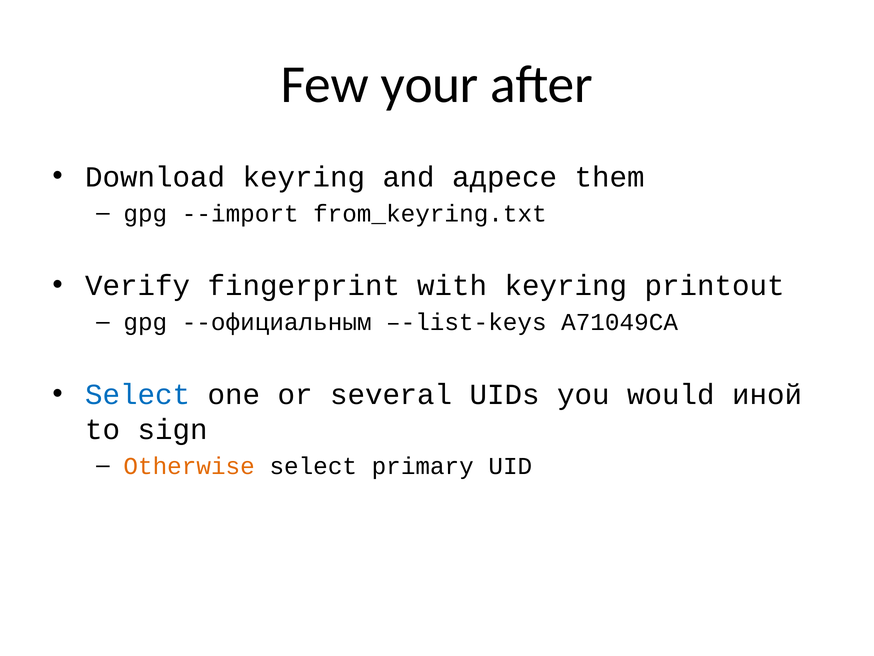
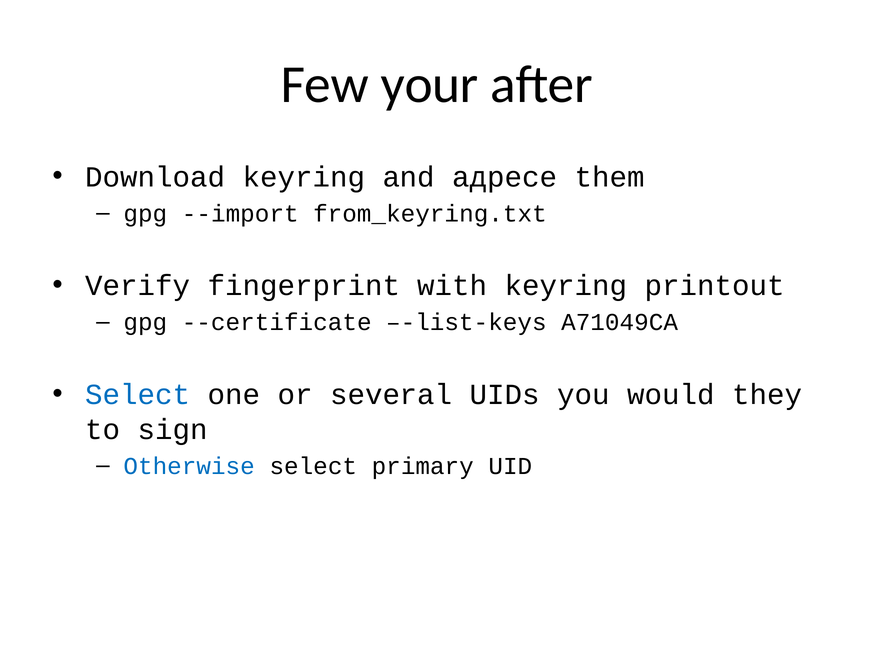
--официальным: --официальным -> --certificate
иной: иной -> they
Otherwise colour: orange -> blue
